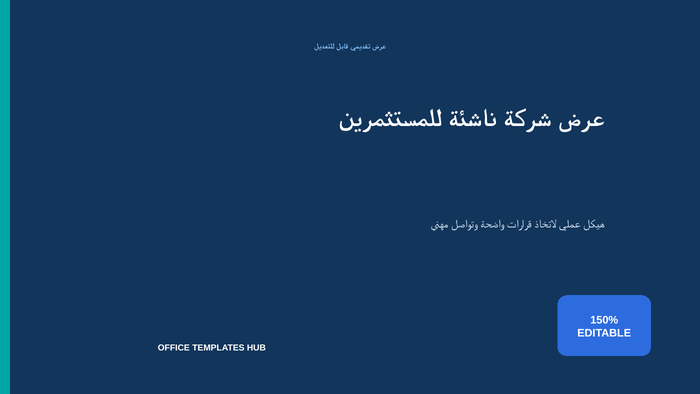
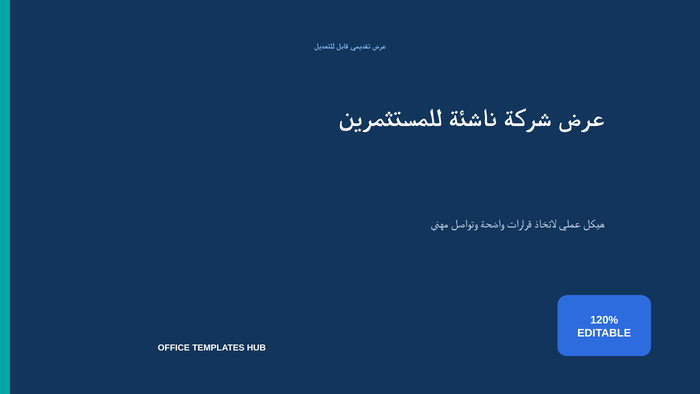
150%: 150% -> 120%
